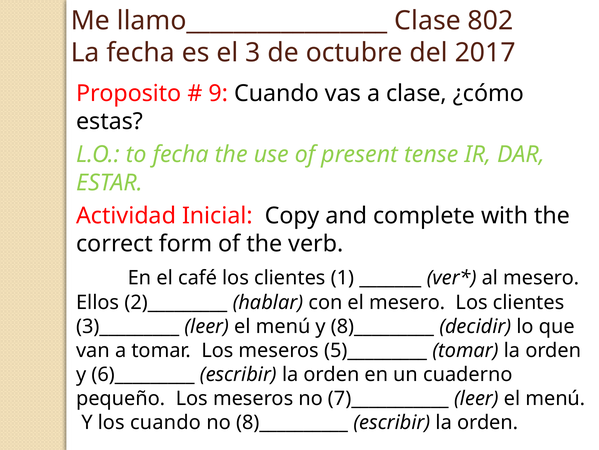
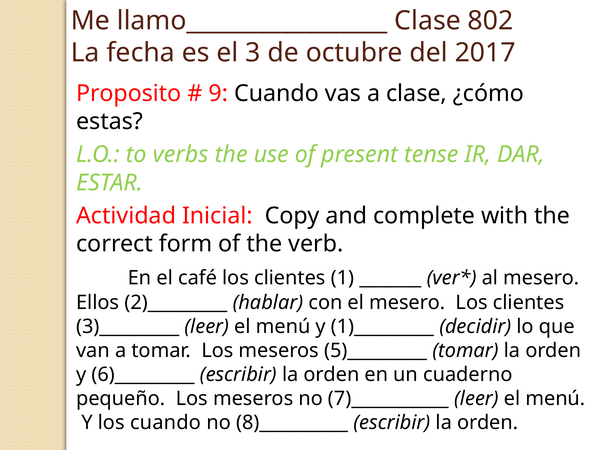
to fecha: fecha -> verbs
8)_________: 8)_________ -> 1)_________
